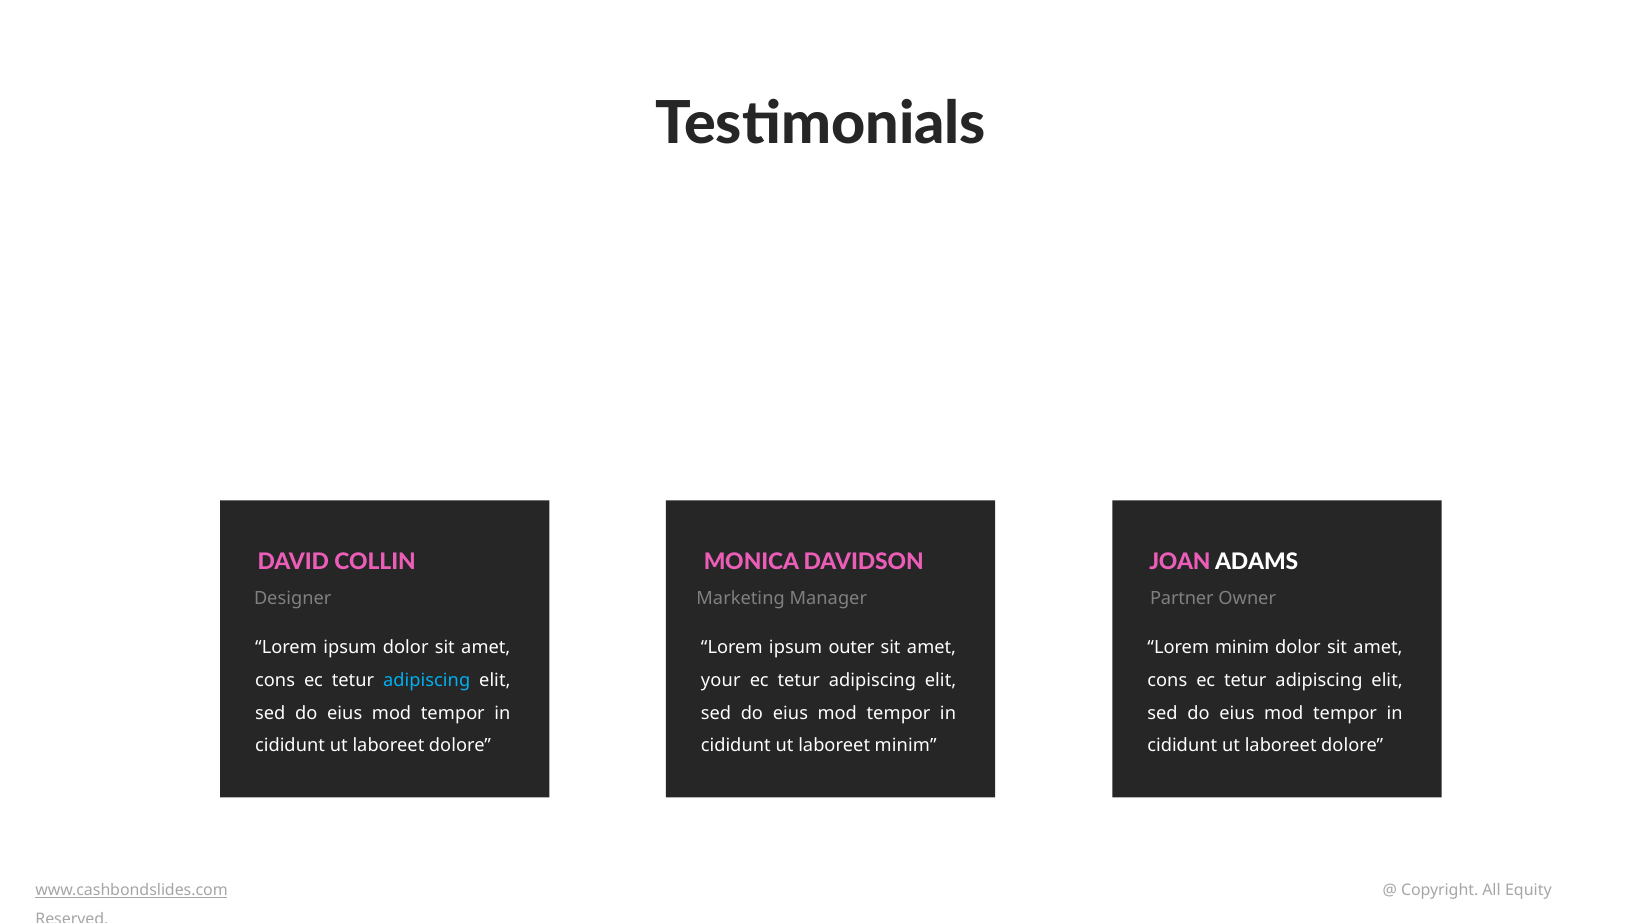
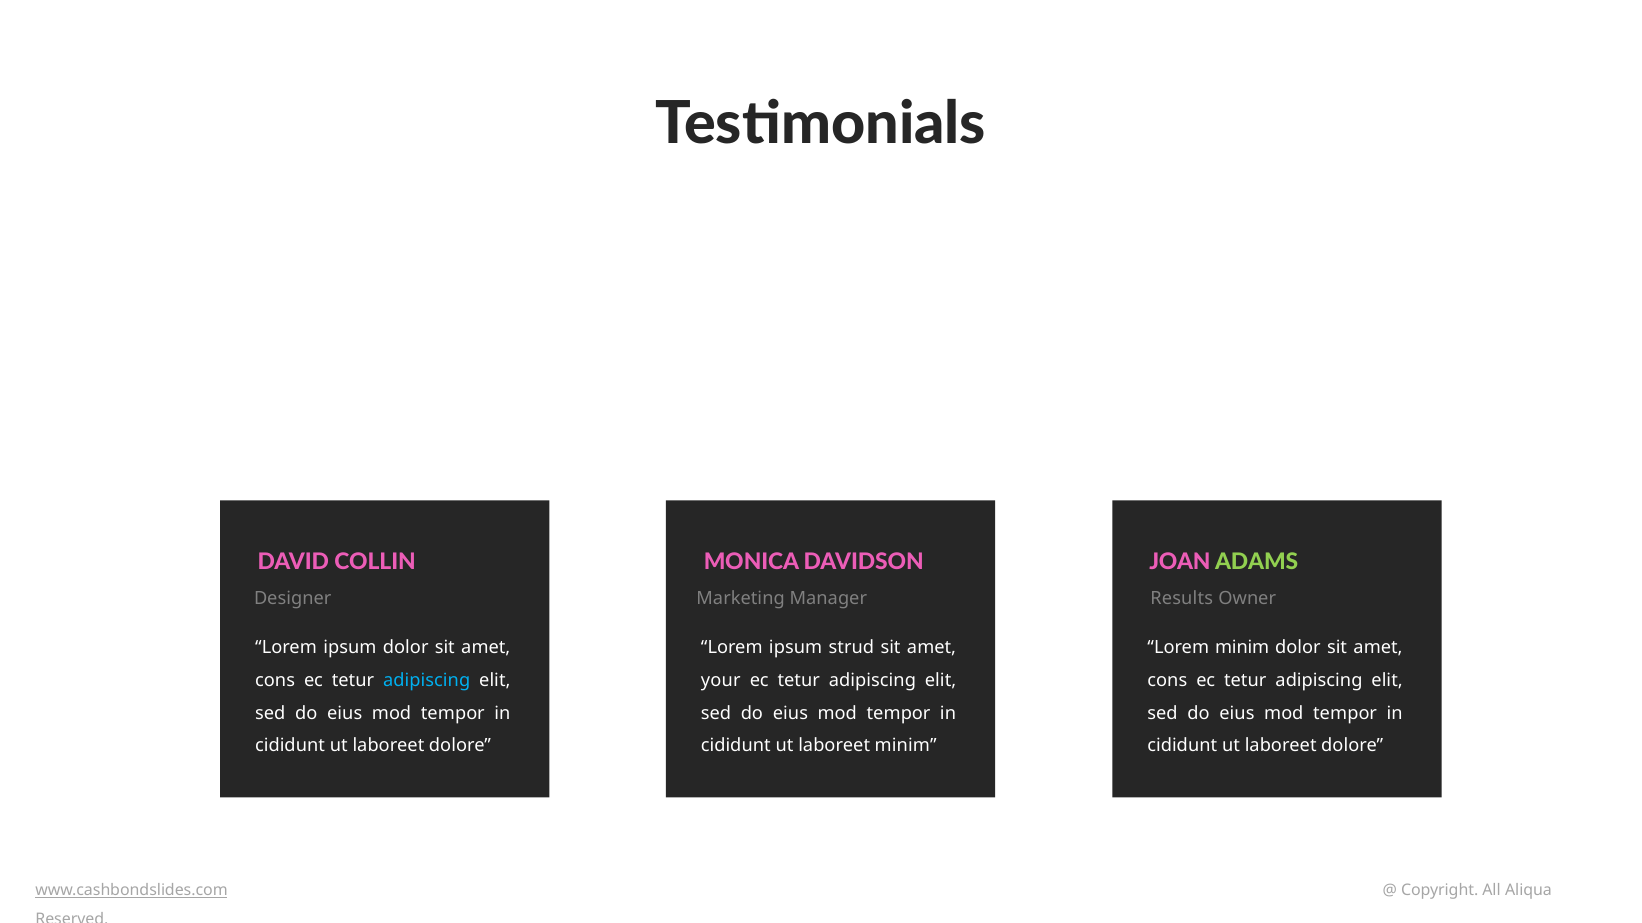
ADAMS colour: white -> light green
Partner: Partner -> Results
outer: outer -> strud
Equity: Equity -> Aliqua
